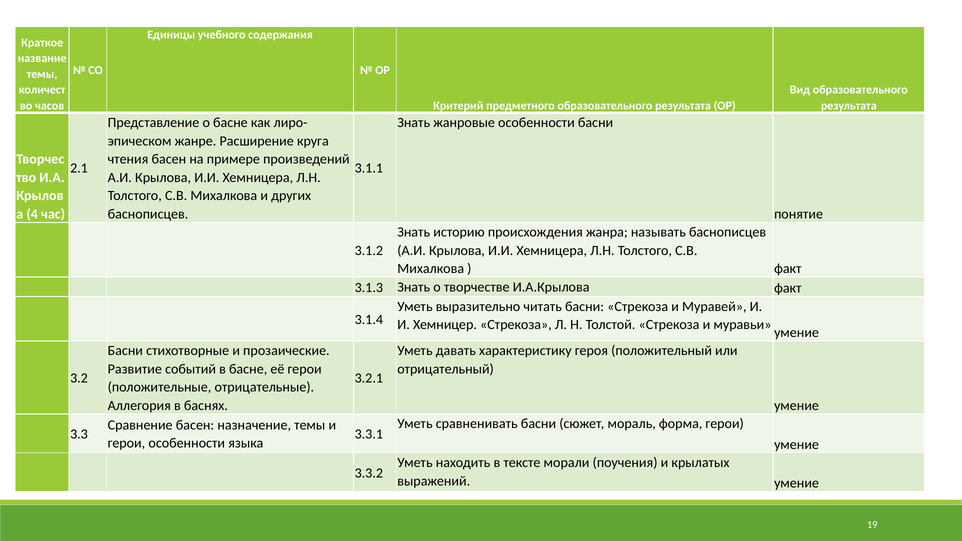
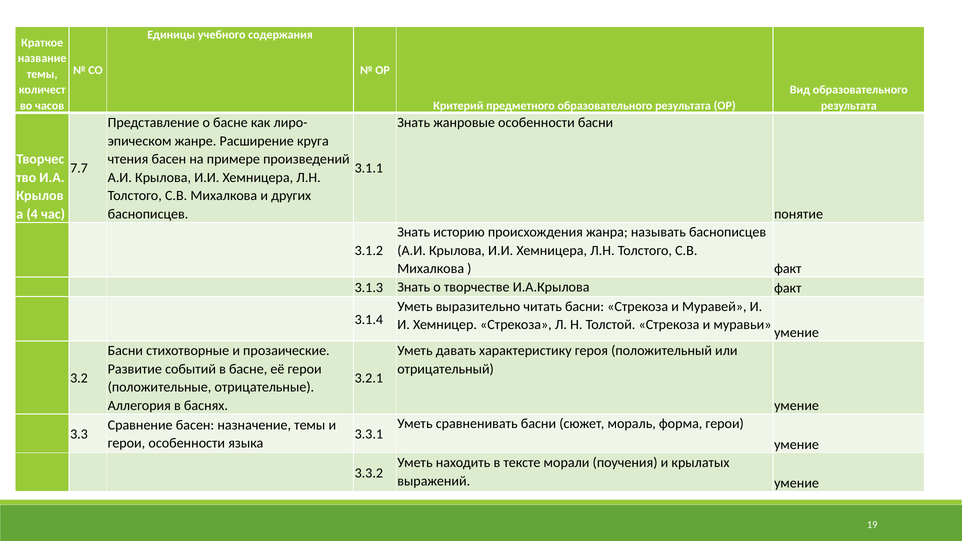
2.1: 2.1 -> 7.7
